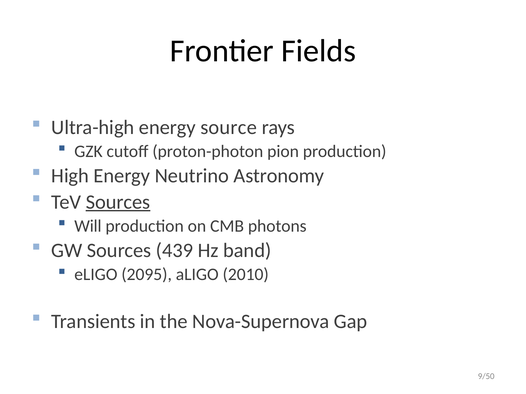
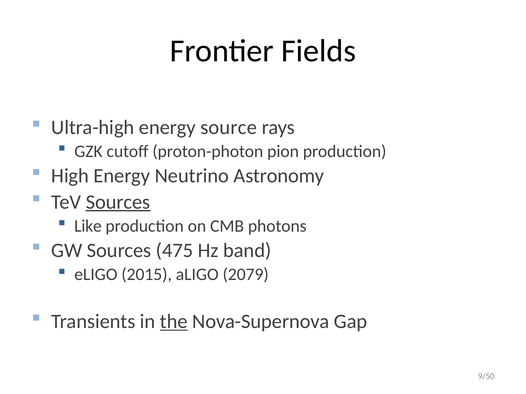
Will: Will -> Like
439: 439 -> 475
2095: 2095 -> 2015
2010: 2010 -> 2079
the underline: none -> present
